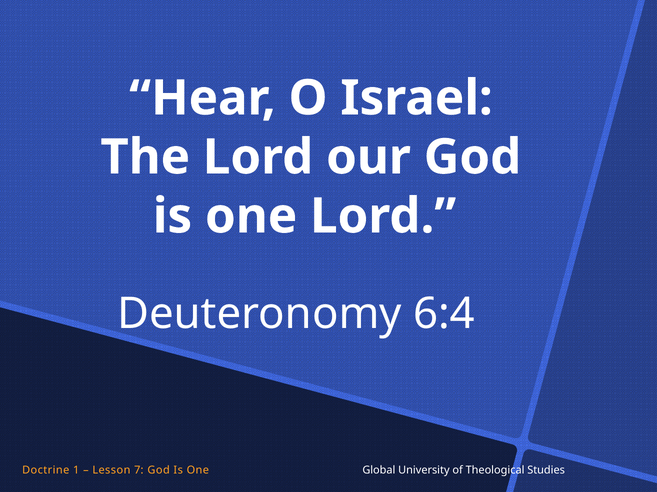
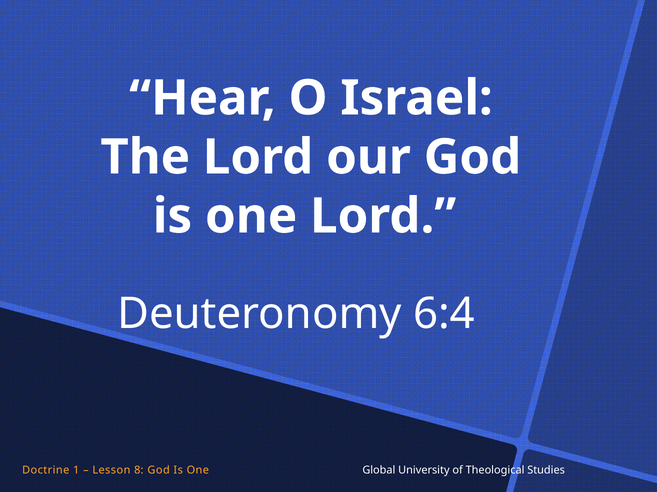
7: 7 -> 8
